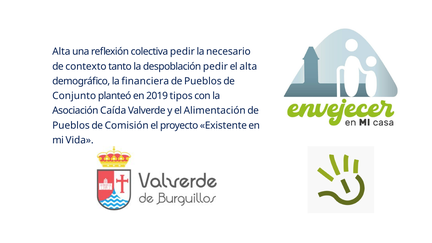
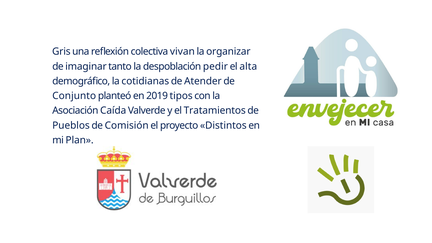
Alta at (61, 52): Alta -> Gris
colectiva pedir: pedir -> vivan
necesario: necesario -> organizar
contexto: contexto -> imaginar
financiera: financiera -> cotidianas
Pueblos at (203, 81): Pueblos -> Atender
Alimentación: Alimentación -> Tratamientos
Existente: Existente -> Distintos
Vida: Vida -> Plan
